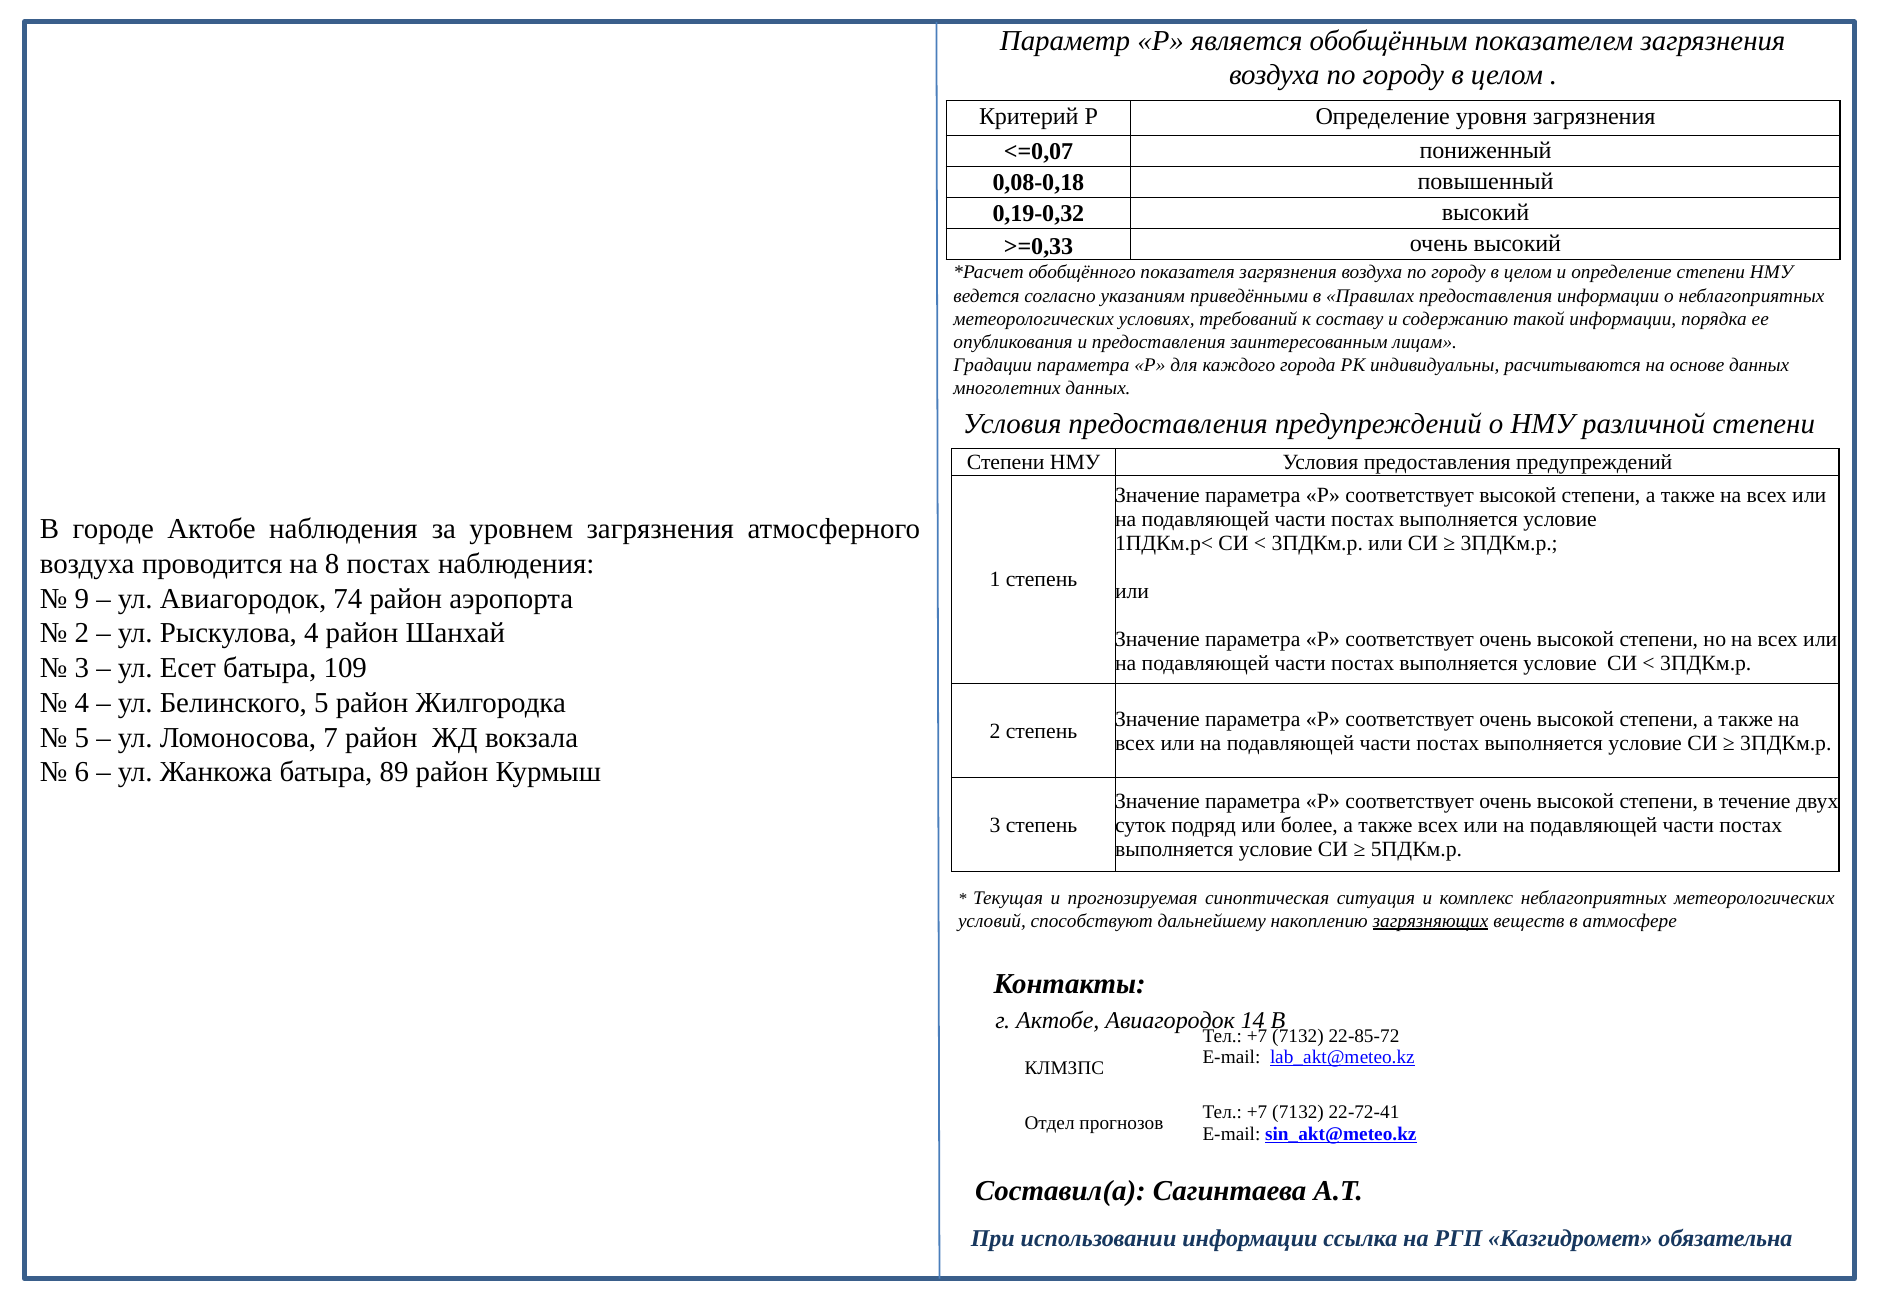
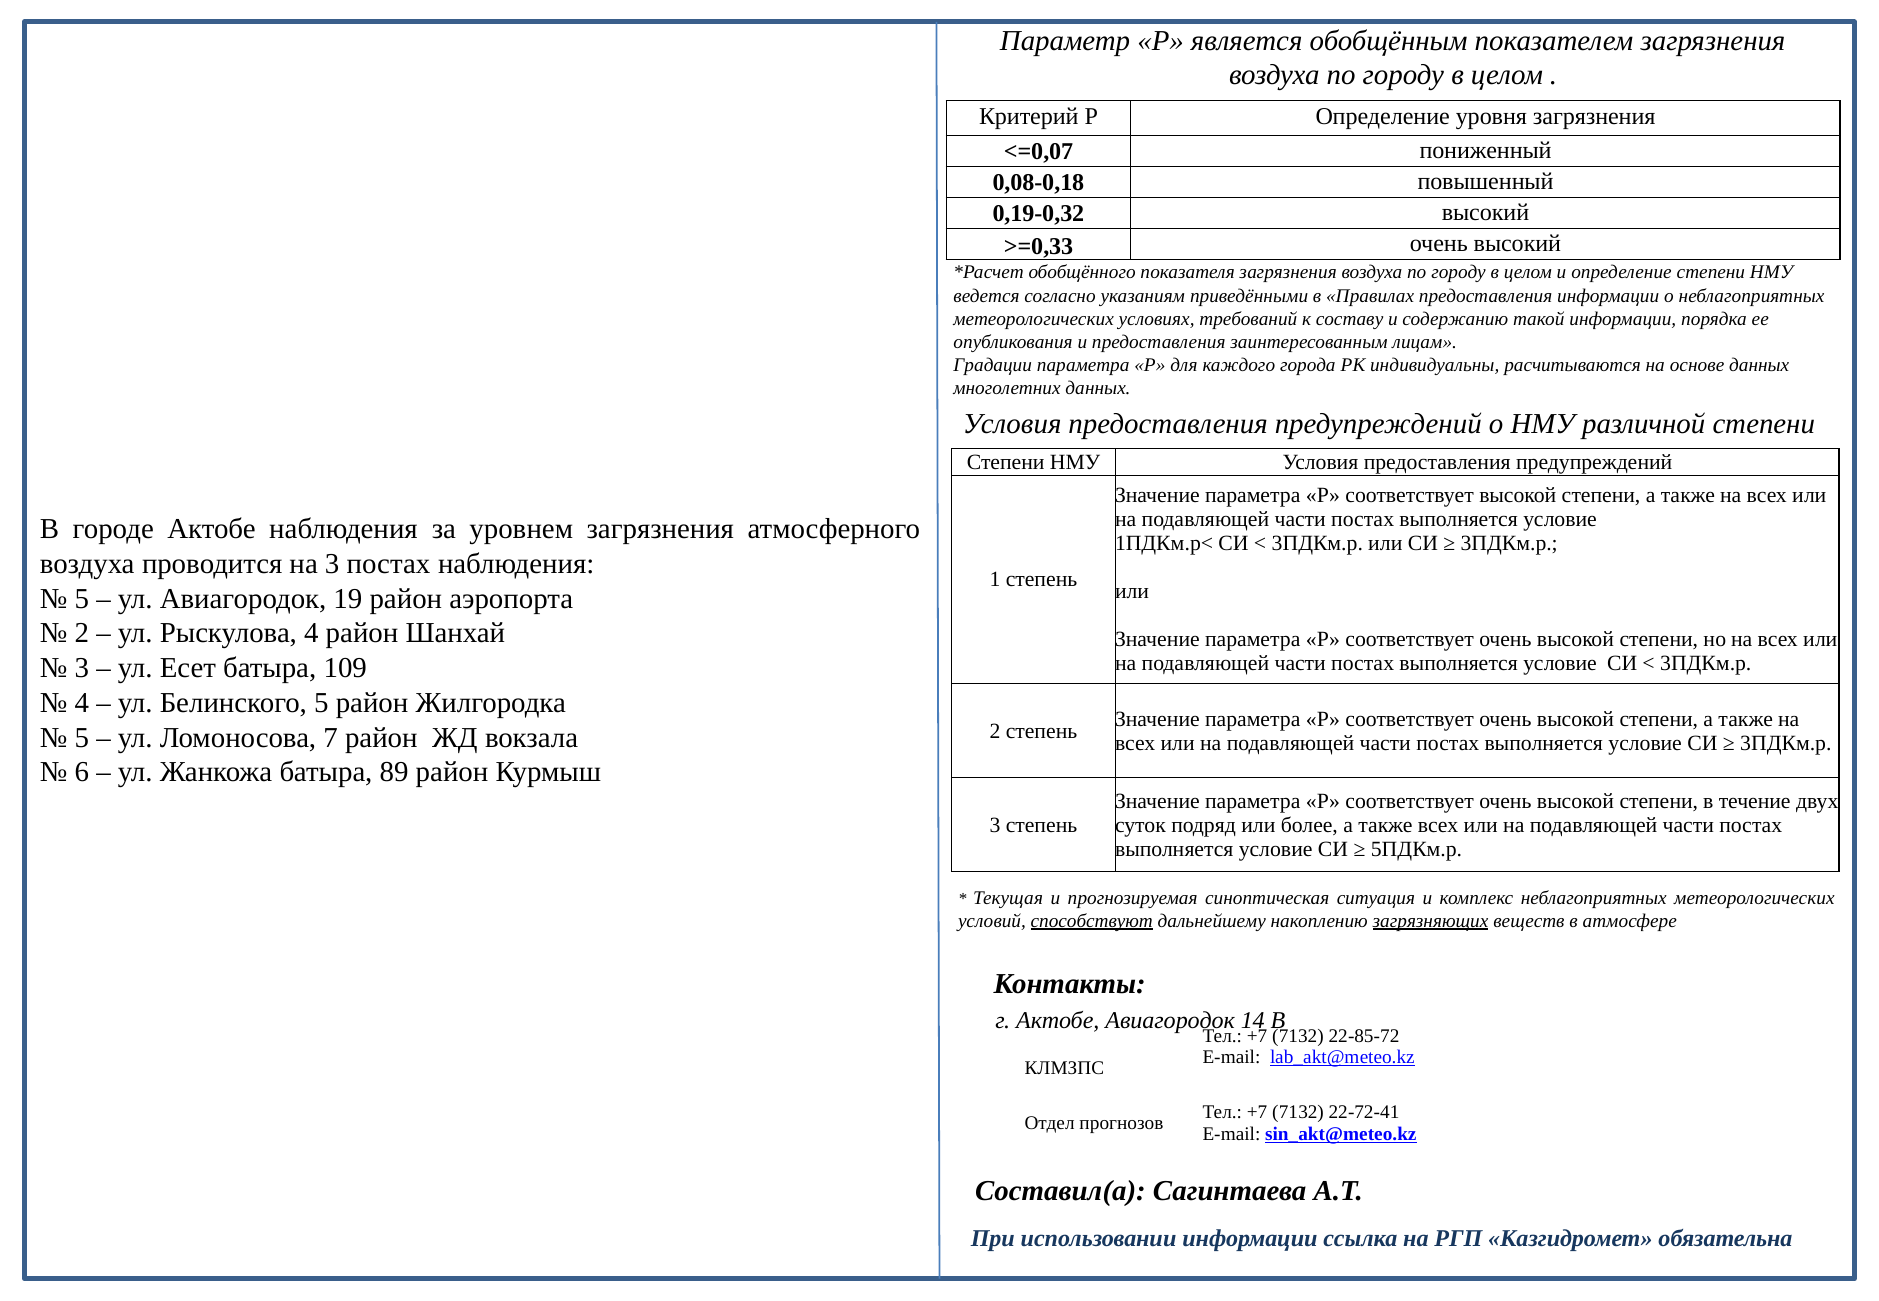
на 8: 8 -> 3
9 at (82, 599): 9 -> 5
74: 74 -> 19
способствуют underline: none -> present
